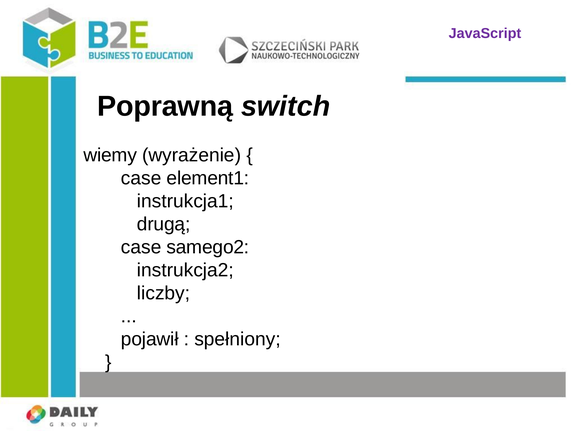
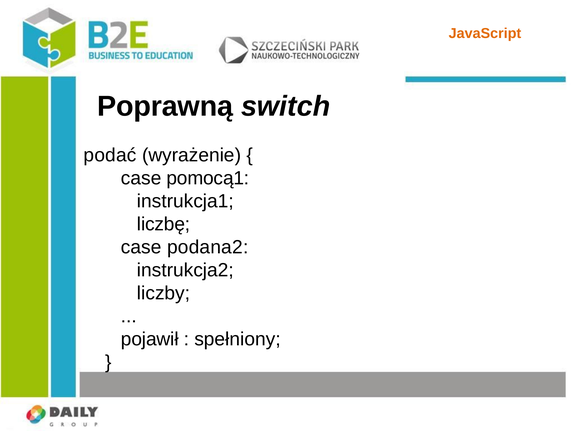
JavaScript colour: purple -> orange
wiemy: wiemy -> podać
element1: element1 -> pomocą1
drugą: drugą -> liczbę
samego2: samego2 -> podana2
